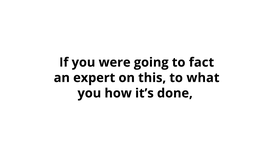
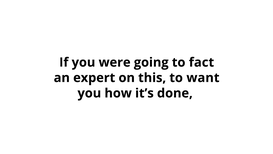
what: what -> want
